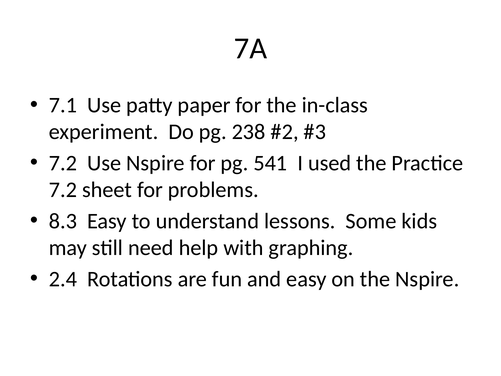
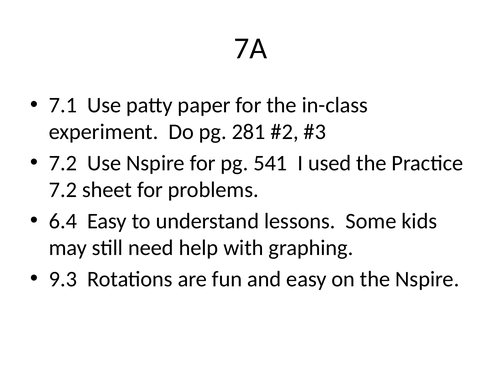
238: 238 -> 281
8.3: 8.3 -> 6.4
2.4: 2.4 -> 9.3
